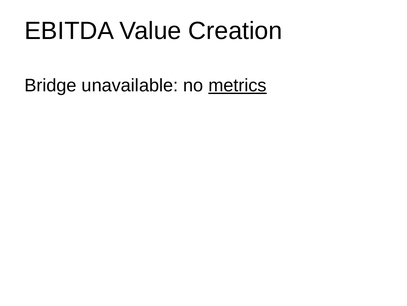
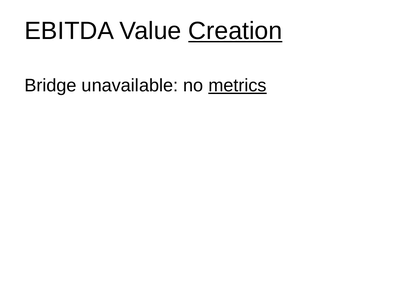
Creation underline: none -> present
